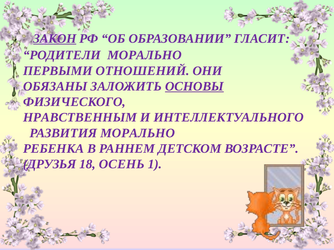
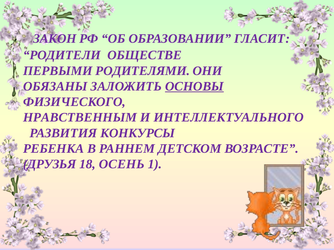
ЗАКОН underline: present -> none
РОДИТЕЛИ МОРАЛЬНО: МОРАЛЬНО -> ОБЩЕСТВЕ
ОТНОШЕНИЙ: ОТНОШЕНИЙ -> РОДИТЕЛЯМИ
РАЗВИТИЯ МОРАЛЬНО: МОРАЛЬНО -> КОНКУРСЫ
